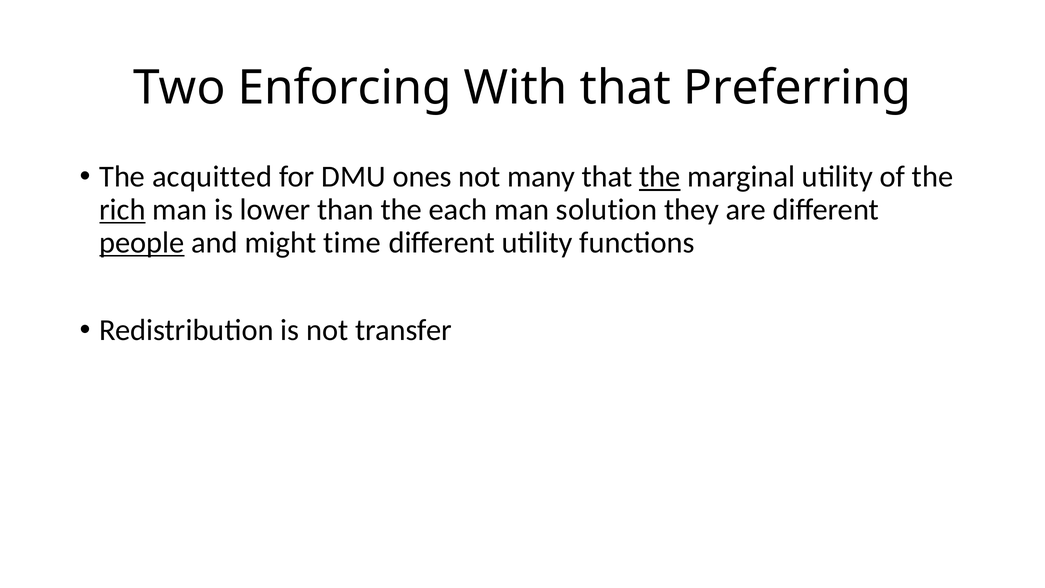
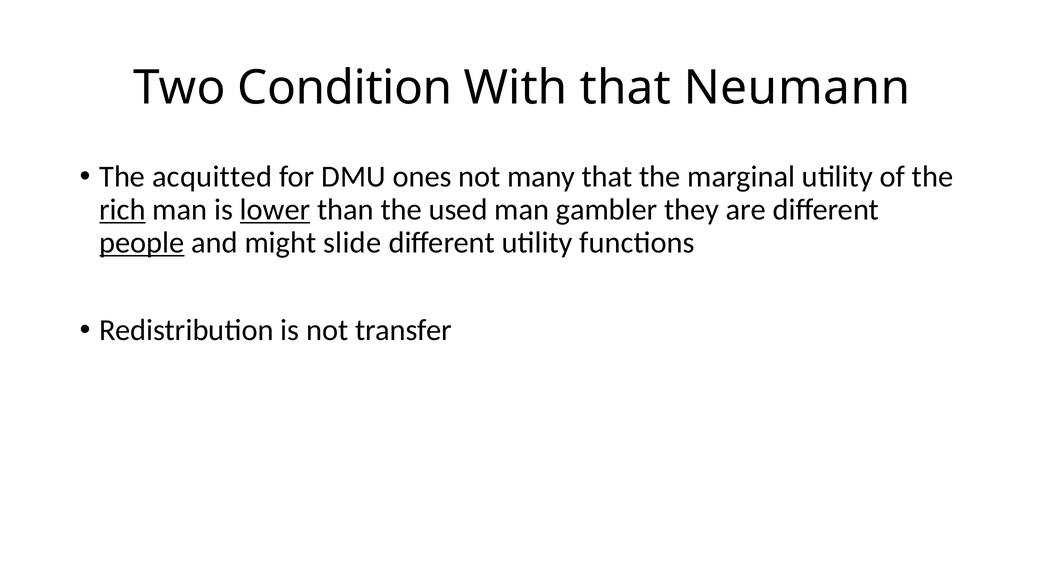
Enforcing: Enforcing -> Condition
Preferring: Preferring -> Neumann
the at (660, 177) underline: present -> none
lower underline: none -> present
each: each -> used
solution: solution -> gambler
time: time -> slide
